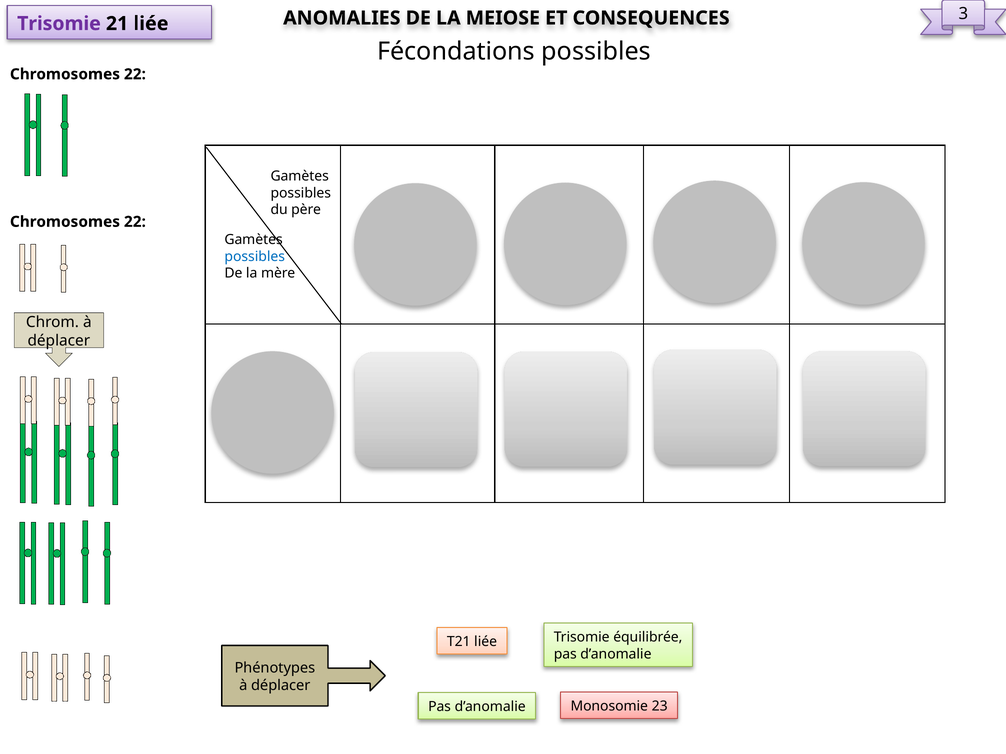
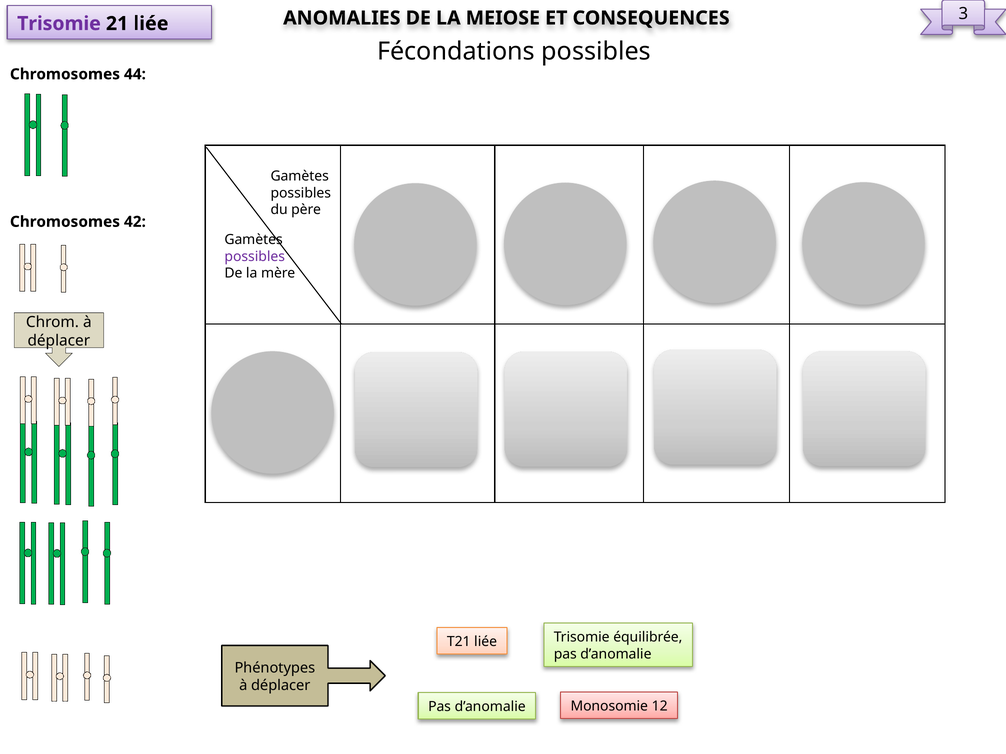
22 at (135, 74): 22 -> 44
22 at (135, 222): 22 -> 42
possibles at (255, 257) colour: blue -> purple
23: 23 -> 12
